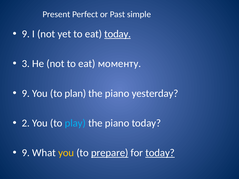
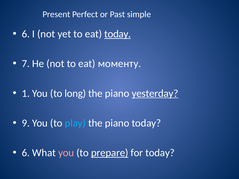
9 at (26, 34): 9 -> 6
3: 3 -> 7
9 at (26, 93): 9 -> 1
plan: plan -> long
yesterday underline: none -> present
2: 2 -> 9
9 at (26, 153): 9 -> 6
you at (66, 153) colour: yellow -> pink
today at (160, 153) underline: present -> none
